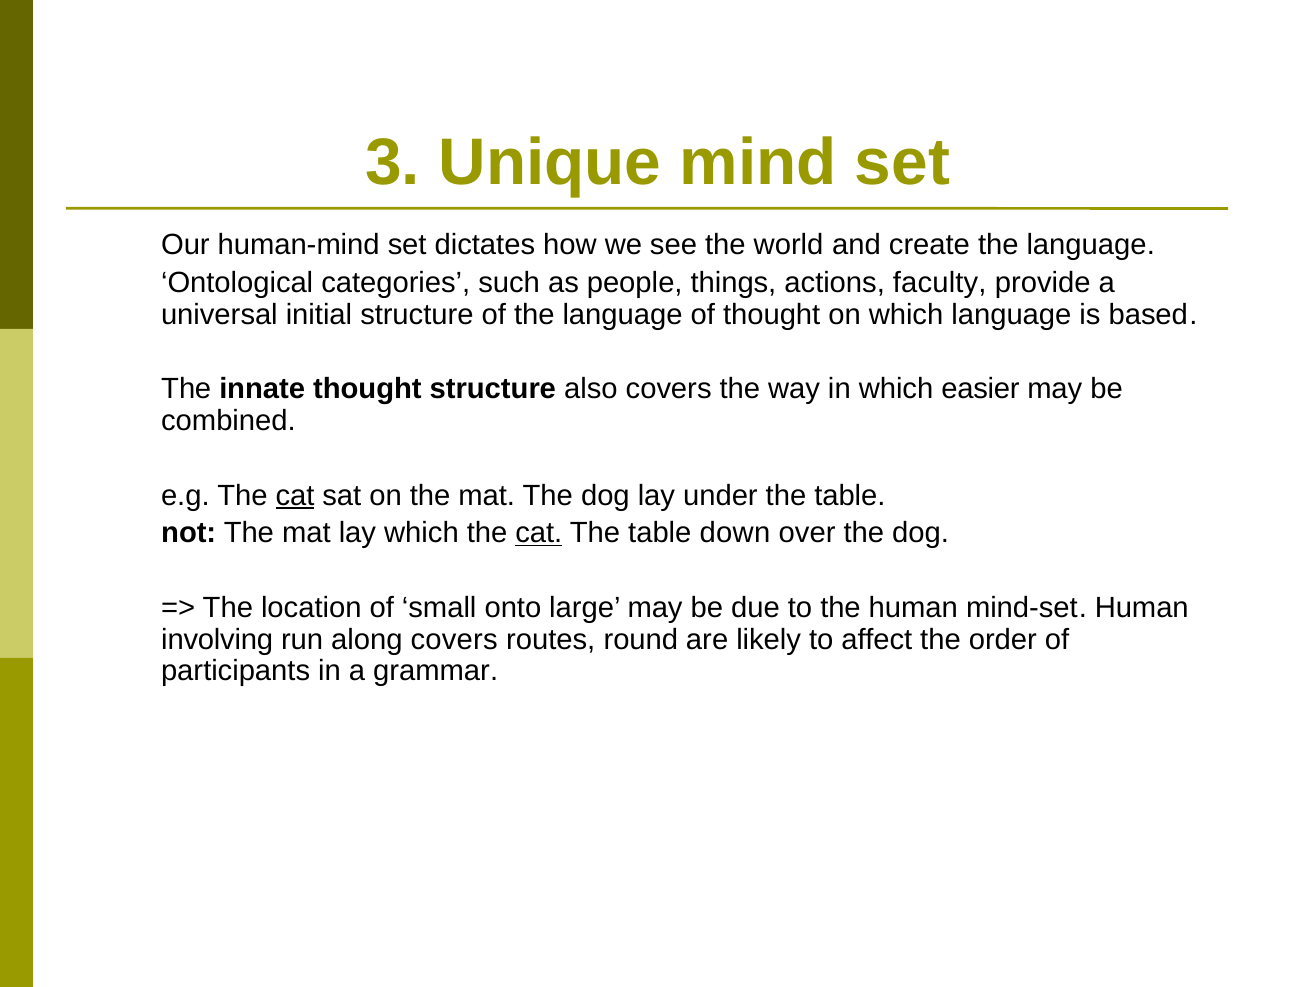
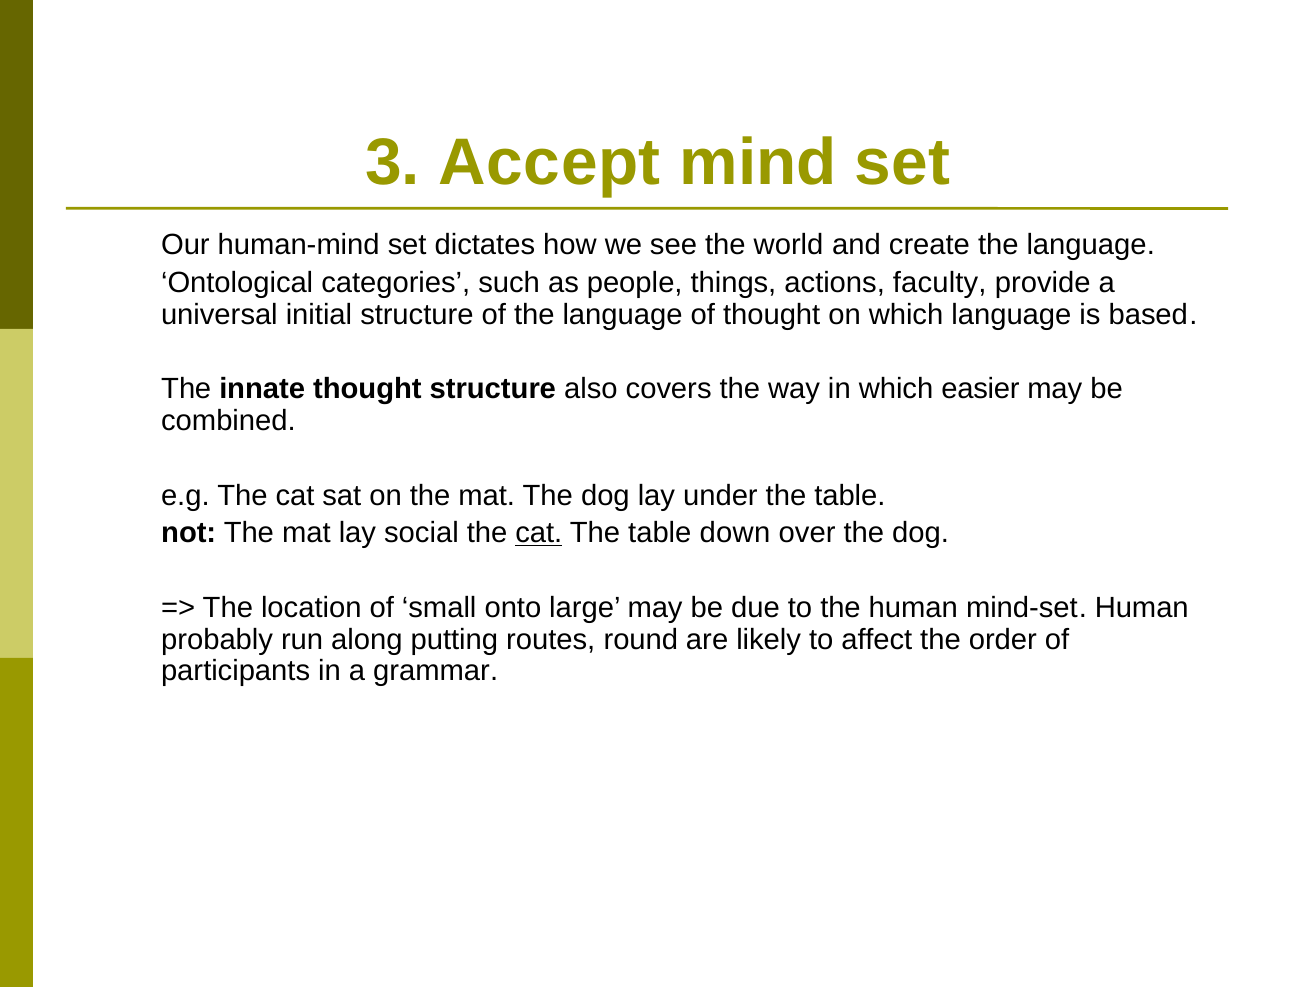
Unique: Unique -> Accept
cat at (295, 496) underline: present -> none
lay which: which -> social
involving: involving -> probably
along covers: covers -> putting
